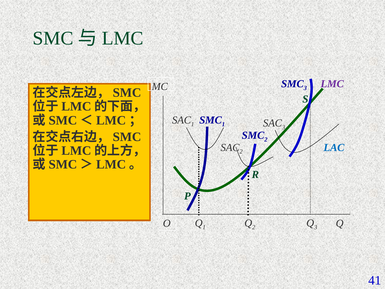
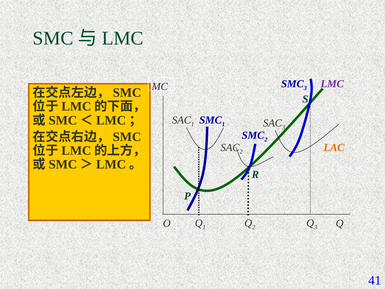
LAC colour: blue -> orange
